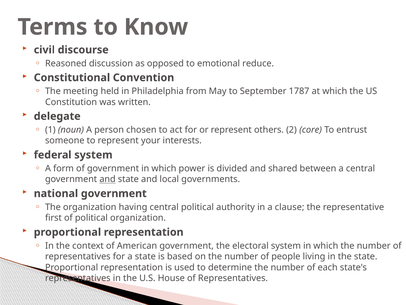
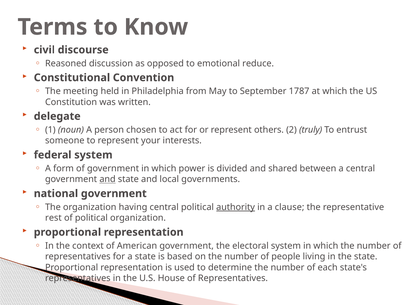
core: core -> truly
authority underline: none -> present
first: first -> rest
